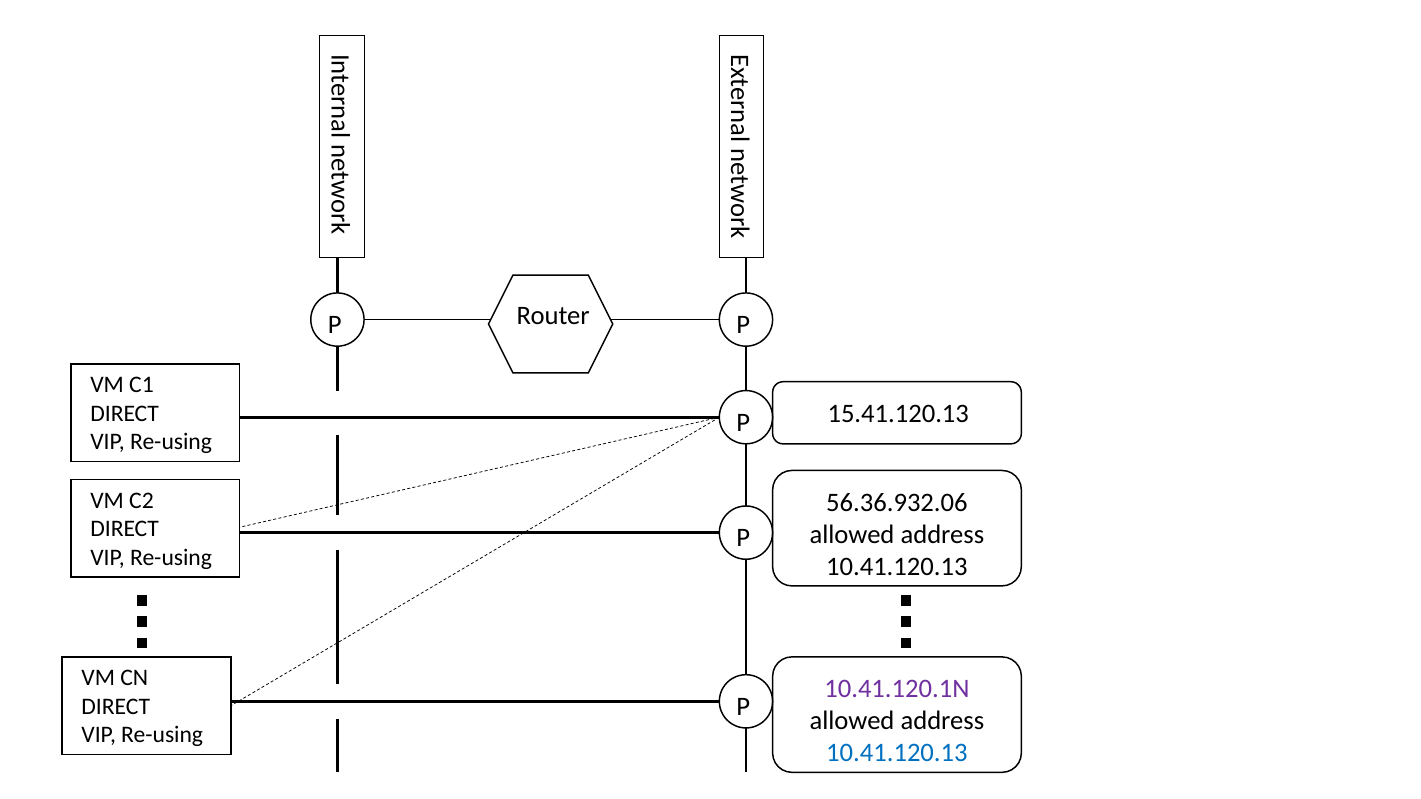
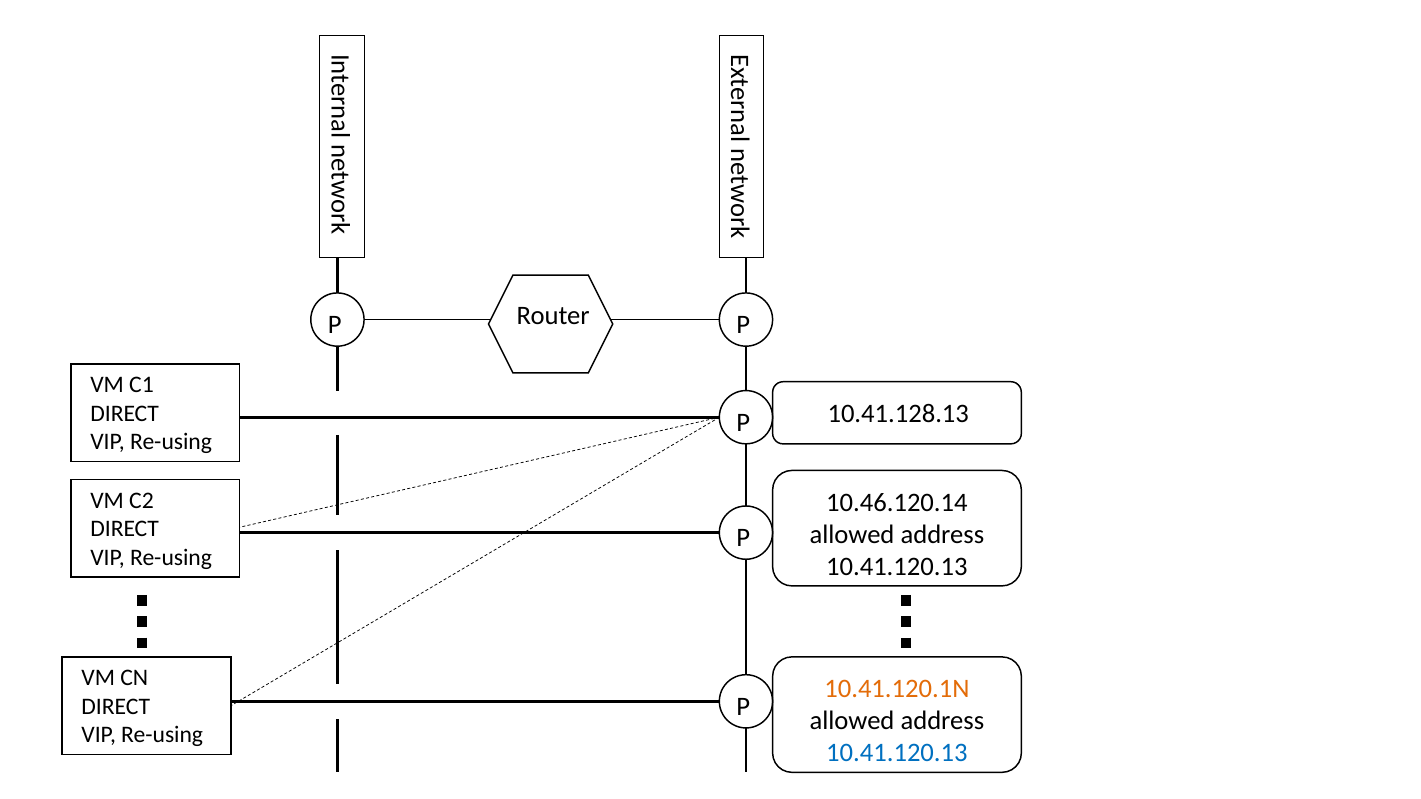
15.41.120.13: 15.41.120.13 -> 10.41.128.13
56.36.932.06: 56.36.932.06 -> 10.46.120.14
10.41.120.1N colour: purple -> orange
